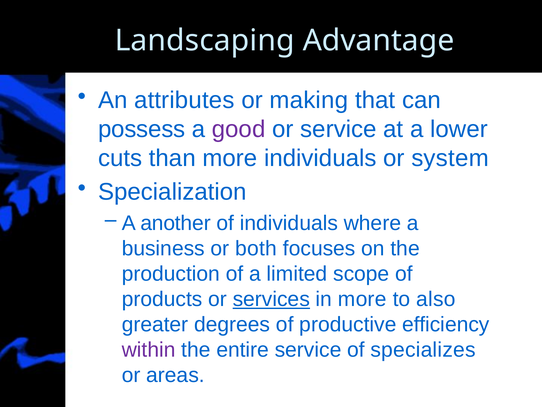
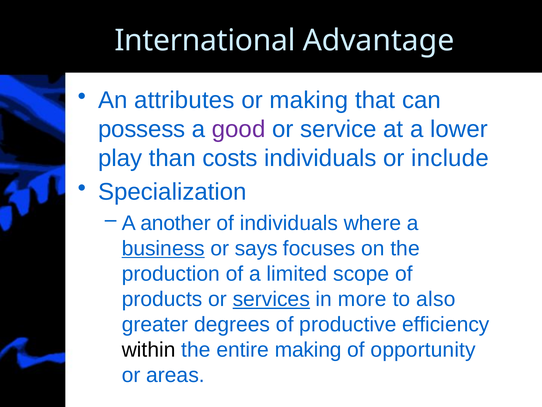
Landscaping: Landscaping -> International
cuts: cuts -> play
than more: more -> costs
system: system -> include
business underline: none -> present
both: both -> says
within colour: purple -> black
entire service: service -> making
specializes: specializes -> opportunity
